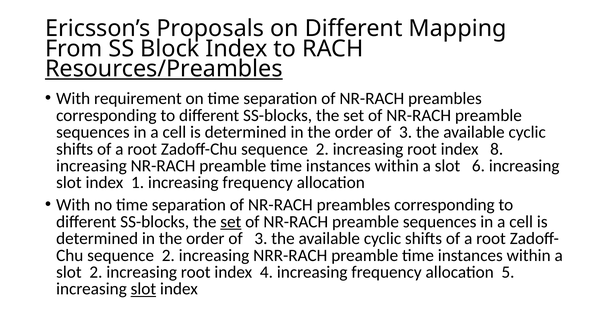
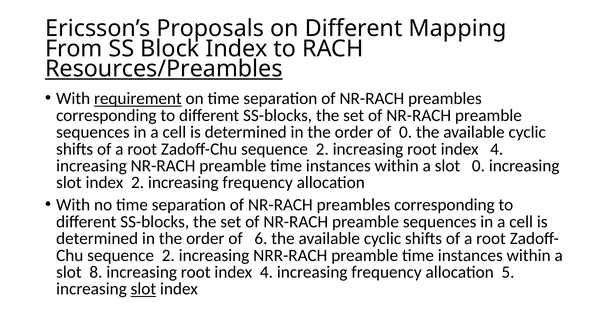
requirement underline: none -> present
3 at (406, 132): 3 -> 0
8 at (497, 149): 8 -> 4
slot 6: 6 -> 0
index 1: 1 -> 2
set at (231, 221) underline: present -> none
3 at (261, 238): 3 -> 6
slot 2: 2 -> 8
